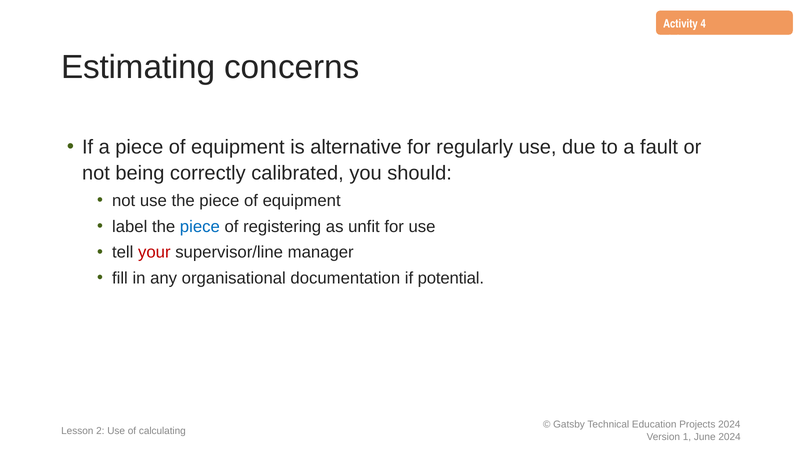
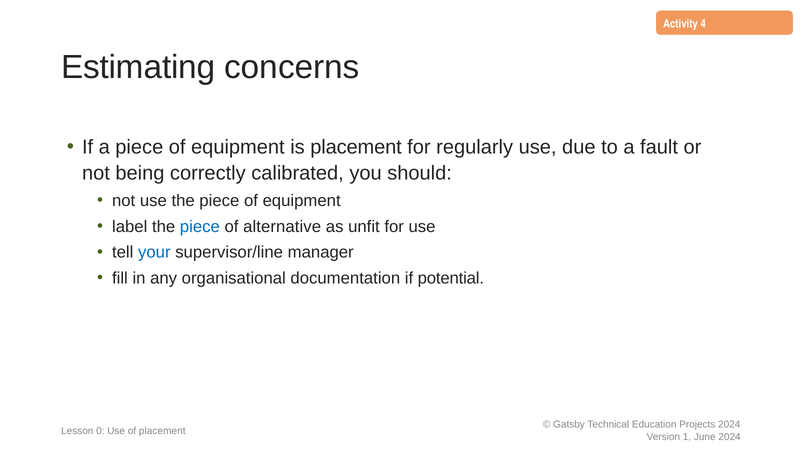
is alternative: alternative -> placement
registering: registering -> alternative
your colour: red -> blue
2: 2 -> 0
of calculating: calculating -> placement
